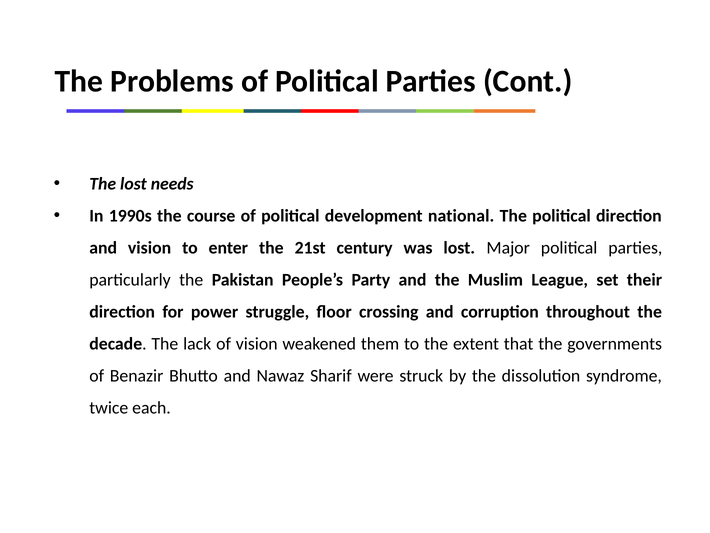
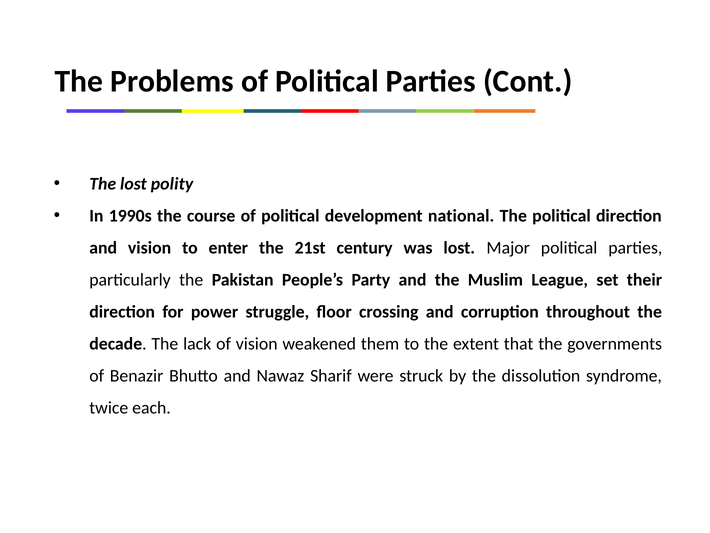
needs: needs -> polity
